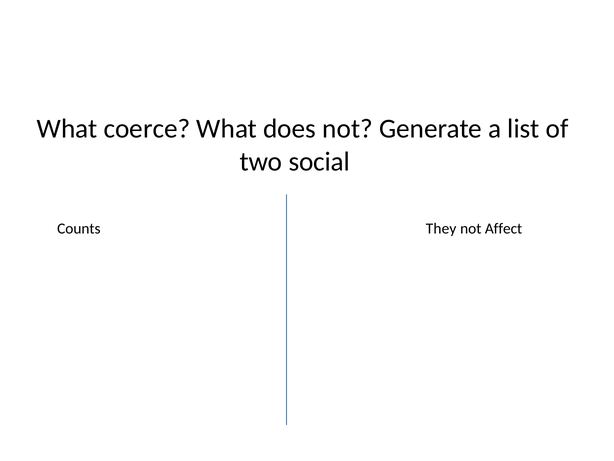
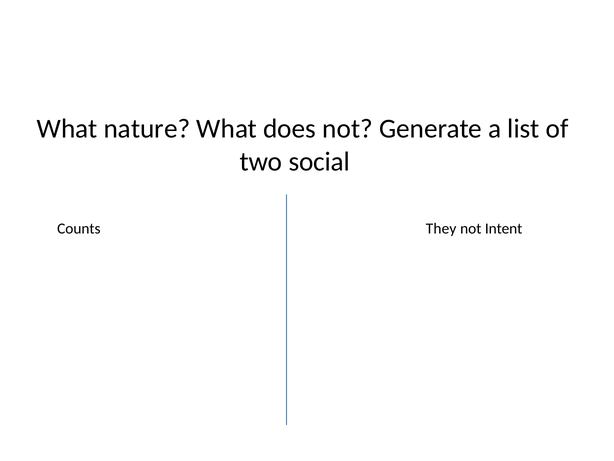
coerce: coerce -> nature
Affect: Affect -> Intent
